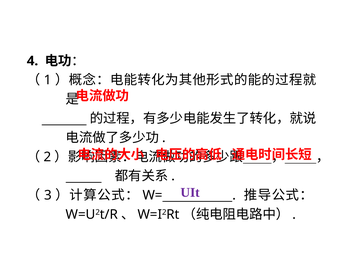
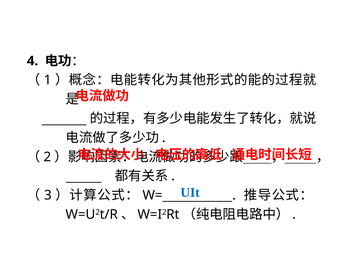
UIt colour: purple -> blue
